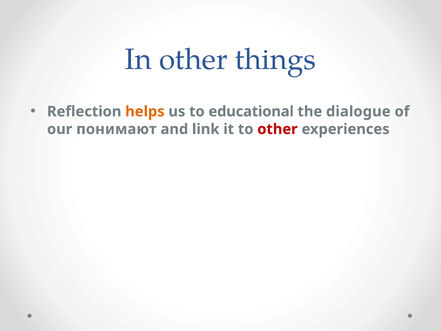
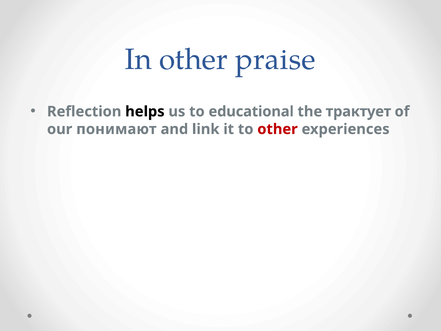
things: things -> praise
helps colour: orange -> black
dialogue: dialogue -> трактует
